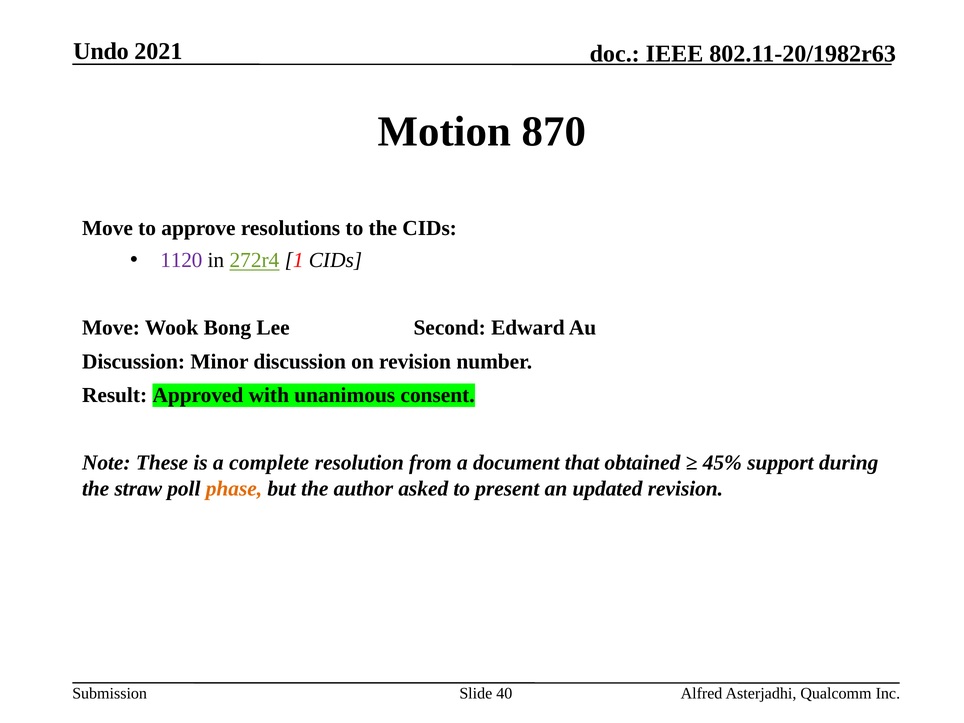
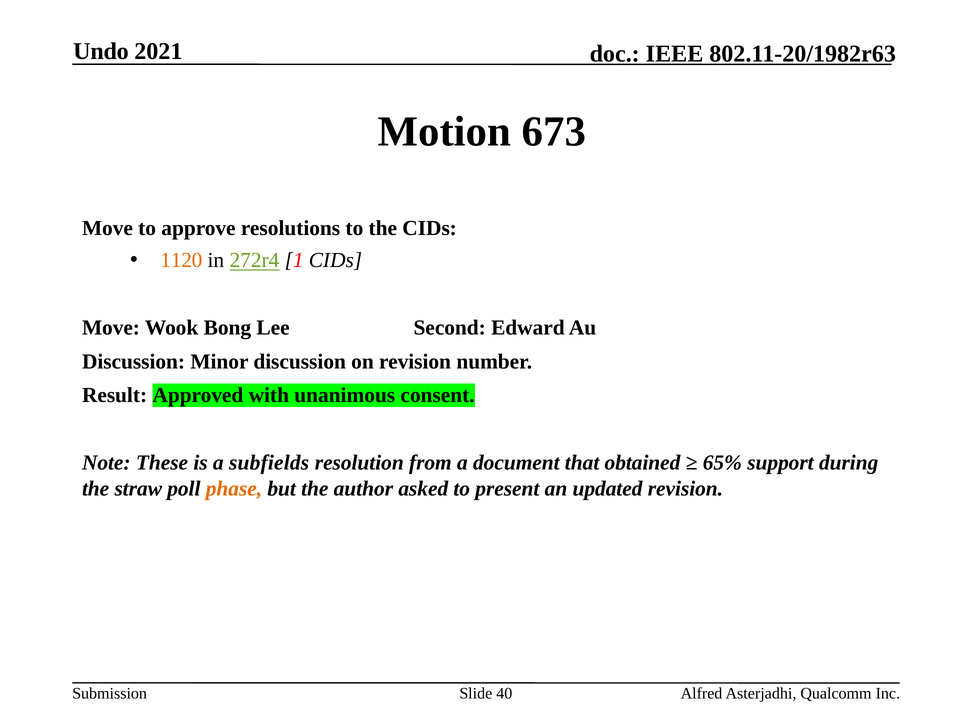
870: 870 -> 673
1120 colour: purple -> orange
complete: complete -> subfields
45%: 45% -> 65%
